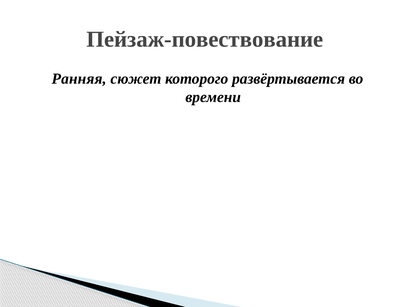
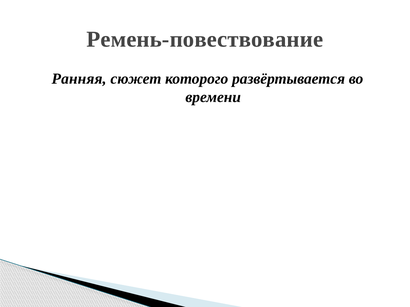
Пейзаж-повествование: Пейзаж-повествование -> Ремень-повествование
